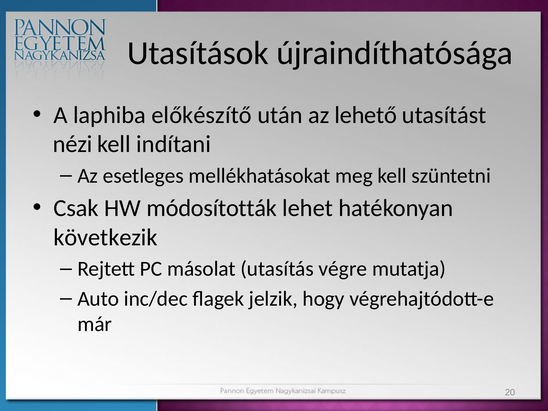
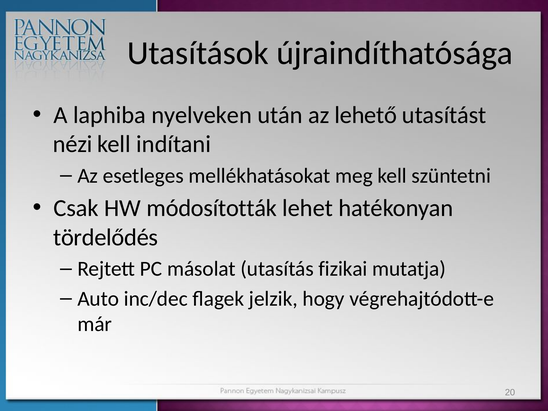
előkészítő: előkészítő -> nyelveken
következik: következik -> tördelődés
végre: végre -> fizikai
